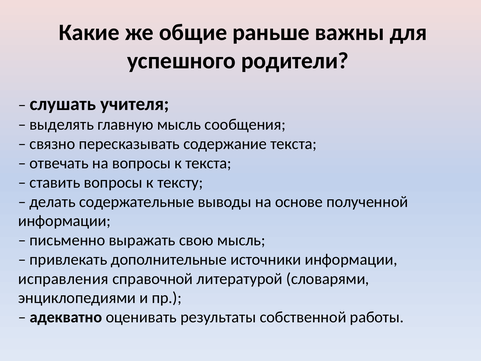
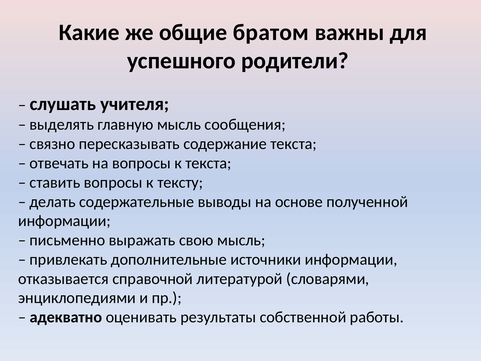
раньше: раньше -> братом
исправления: исправления -> отказывается
